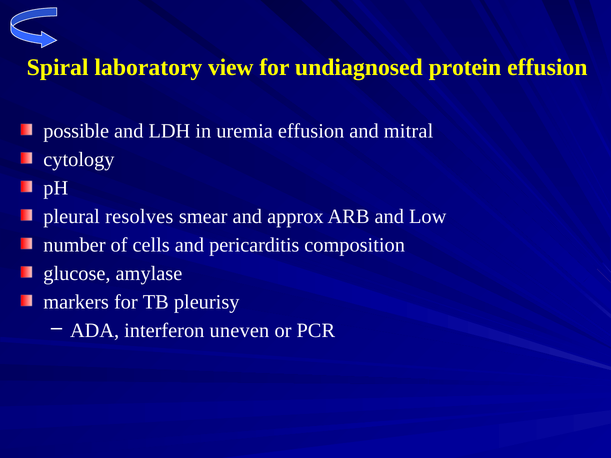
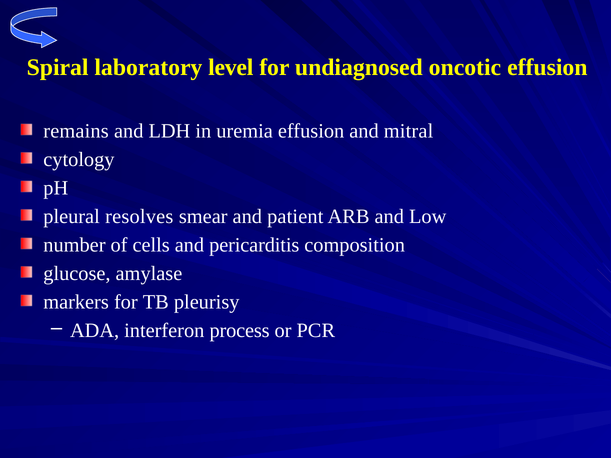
view: view -> level
protein: protein -> oncotic
possible: possible -> remains
approx: approx -> patient
uneven: uneven -> process
